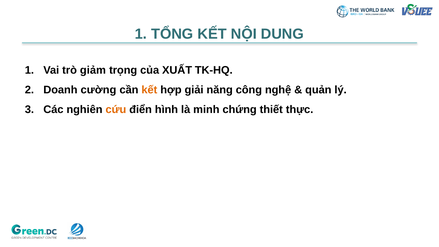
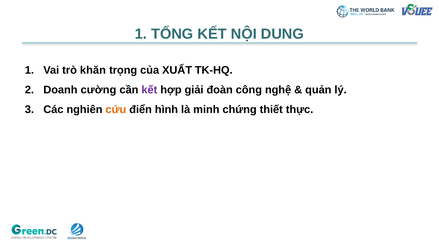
giảm: giảm -> khăn
kết at (149, 90) colour: orange -> purple
năng: năng -> đoàn
